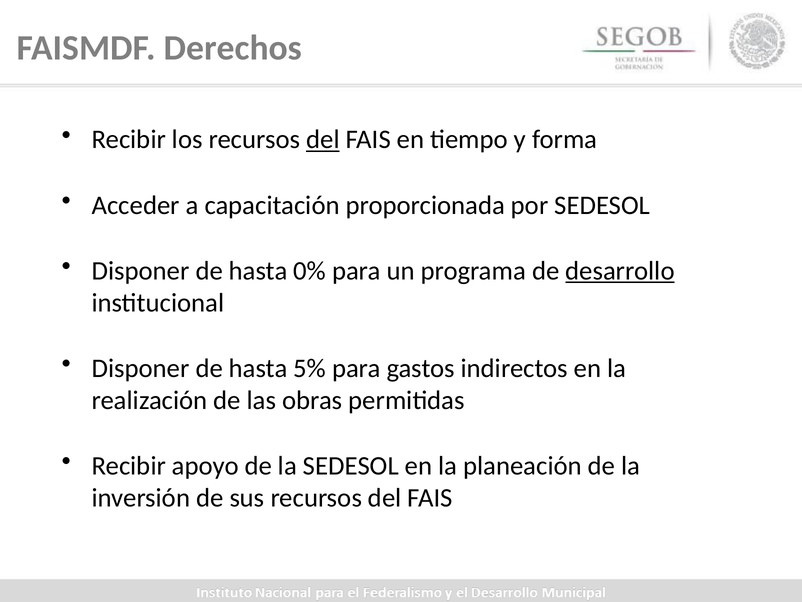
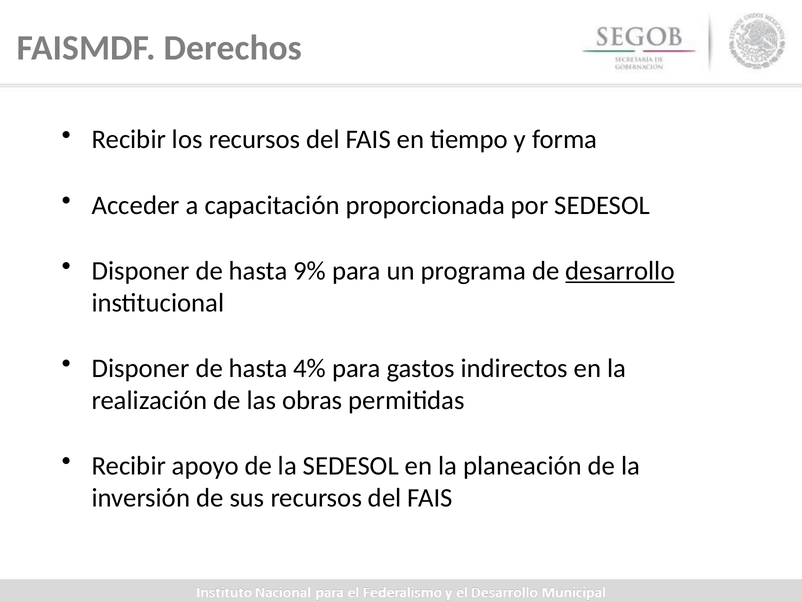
del at (323, 140) underline: present -> none
0%: 0% -> 9%
5%: 5% -> 4%
